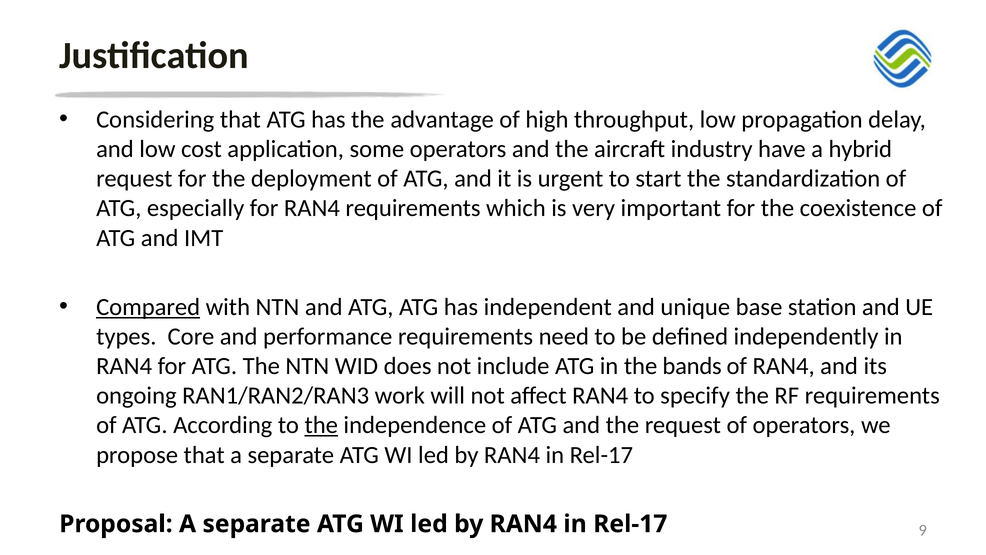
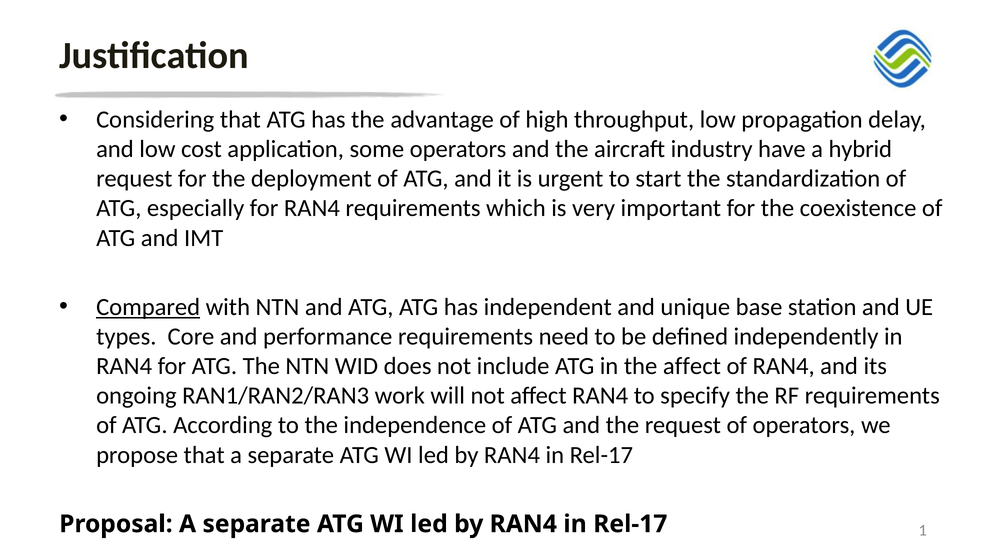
the bands: bands -> affect
the at (321, 425) underline: present -> none
9: 9 -> 1
